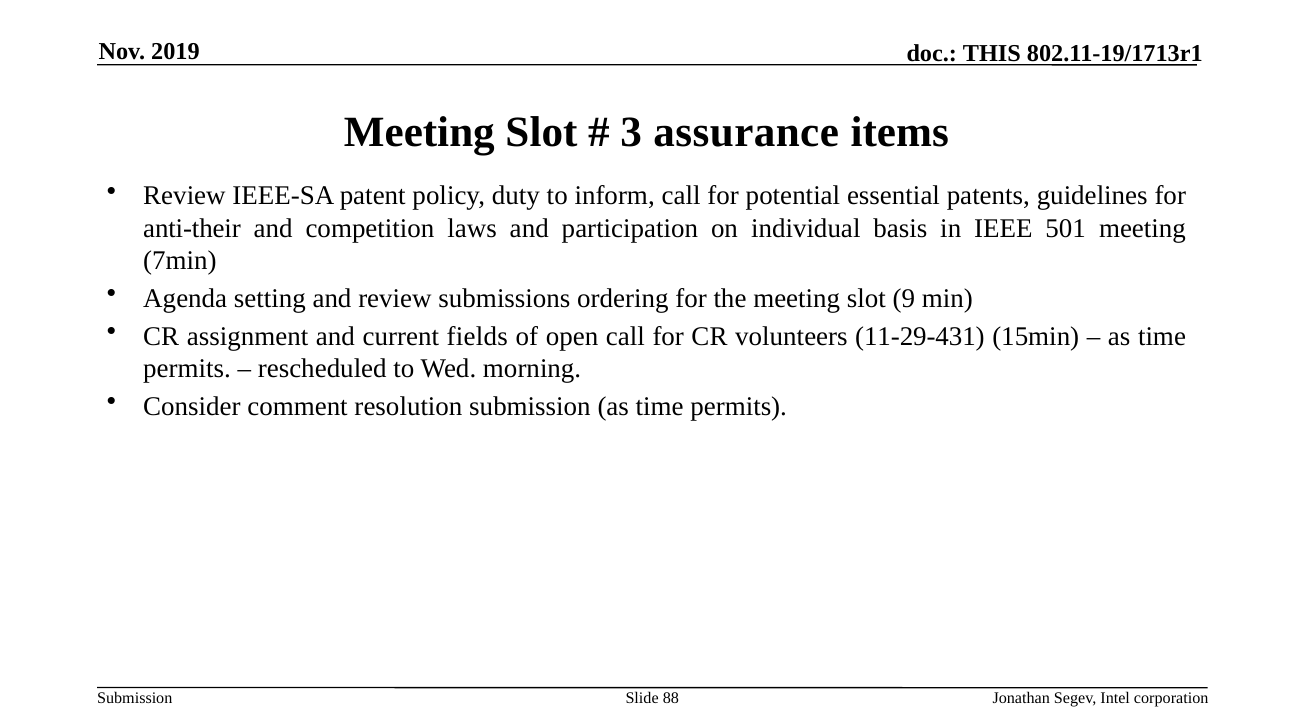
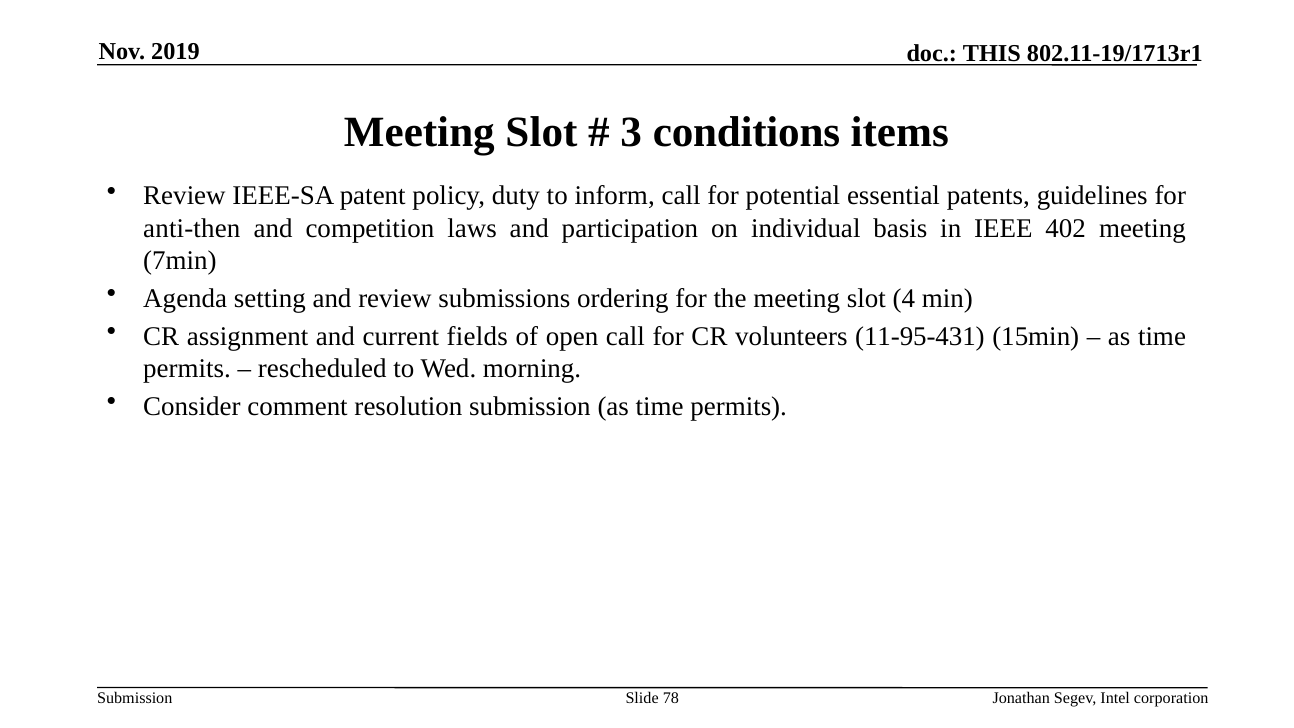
assurance: assurance -> conditions
anti-their: anti-their -> anti-then
501: 501 -> 402
9: 9 -> 4
11-29-431: 11-29-431 -> 11-95-431
88: 88 -> 78
